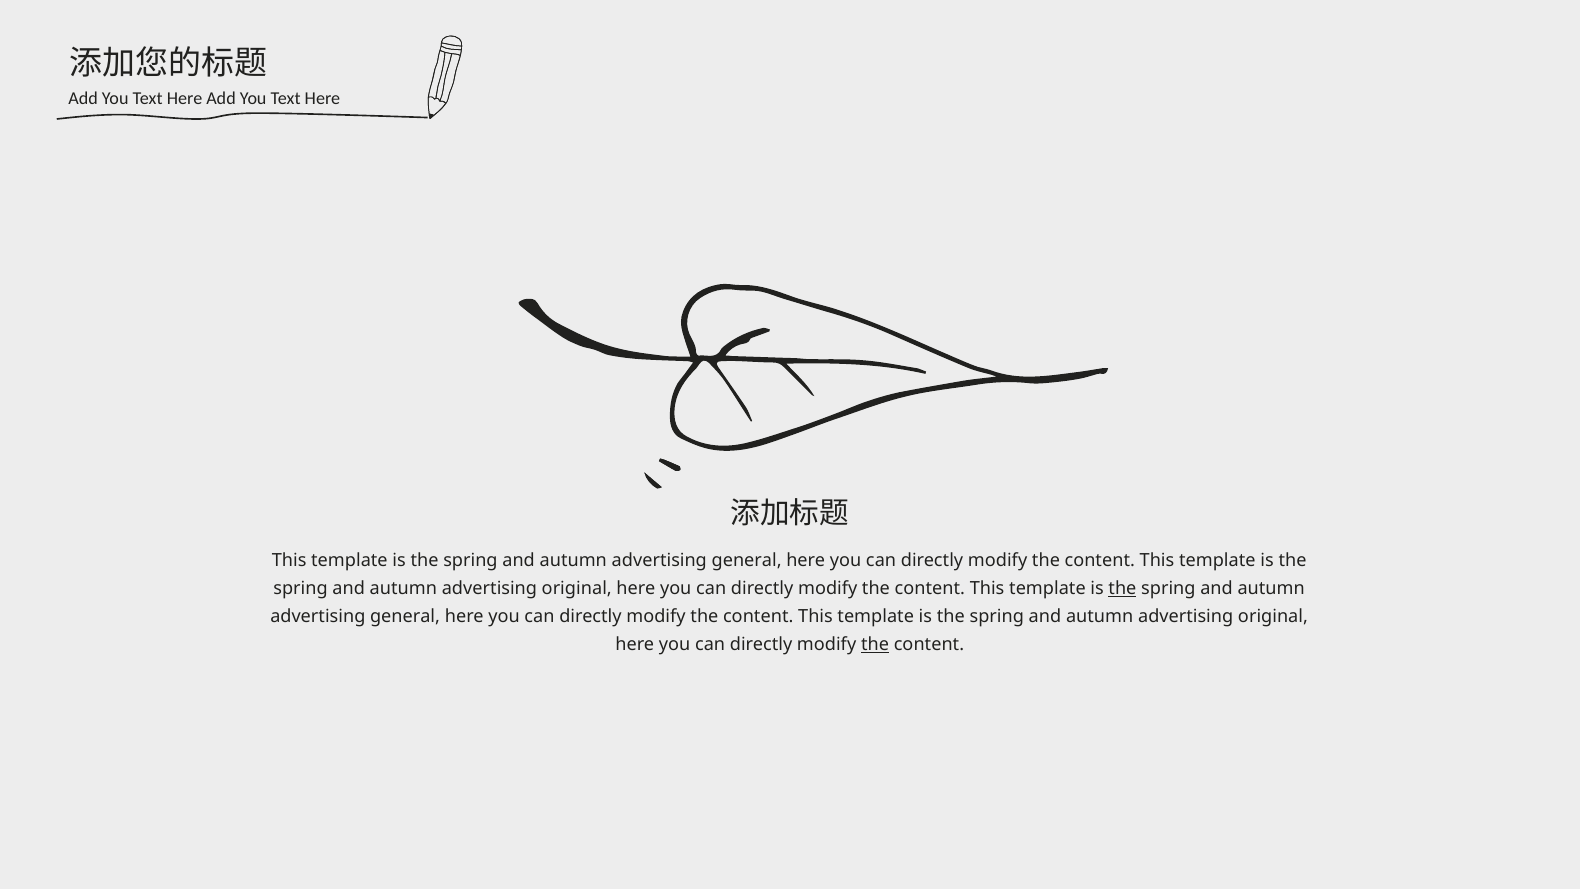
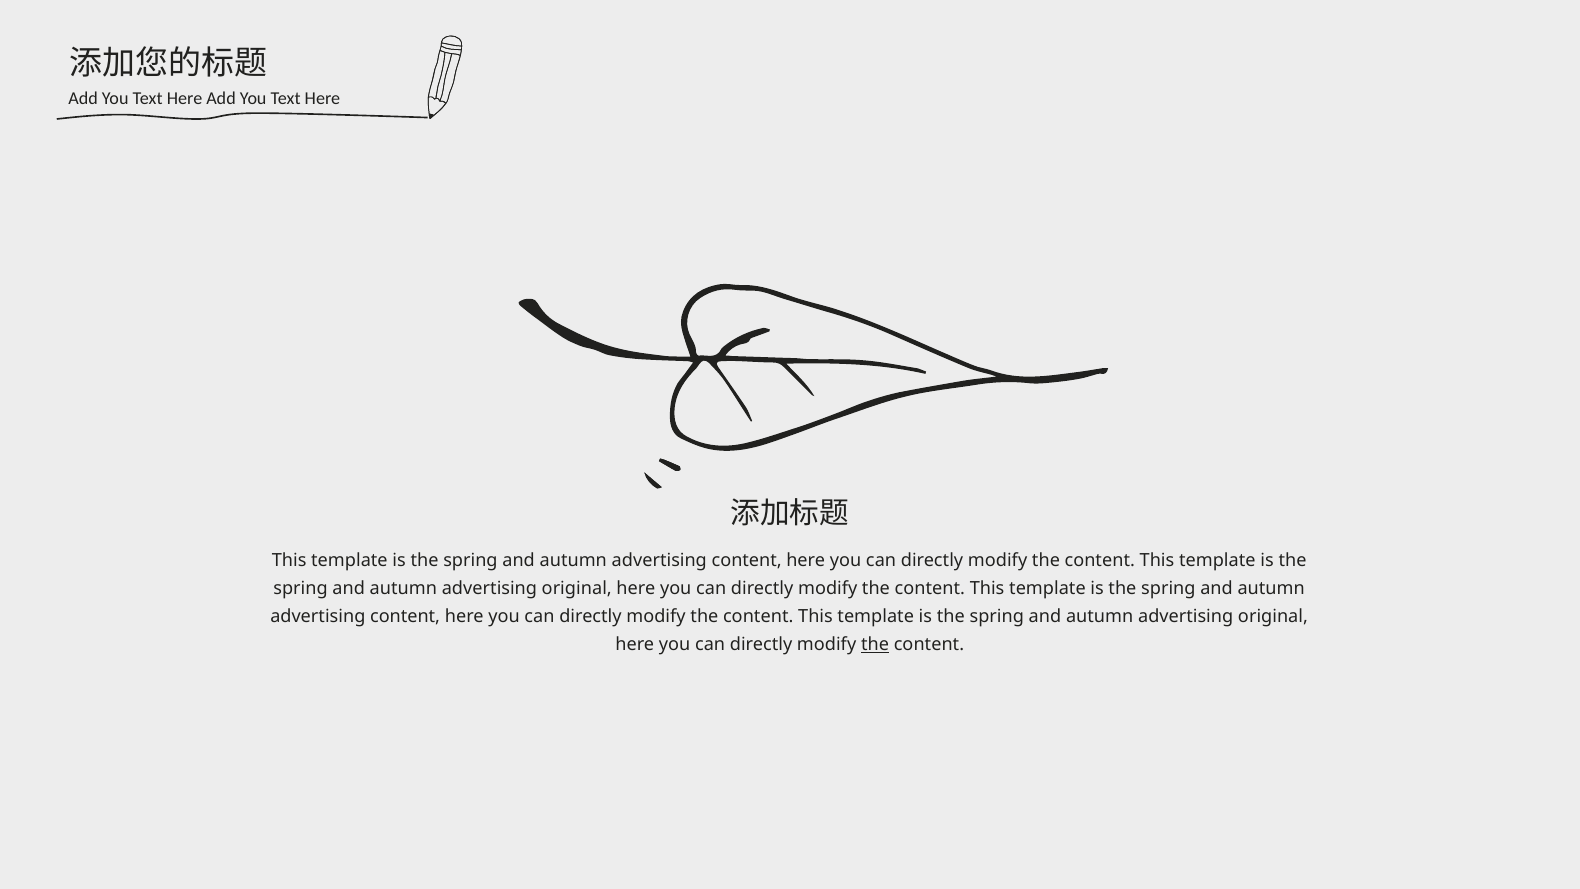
general at (747, 560): general -> content
the at (1122, 588) underline: present -> none
general at (405, 617): general -> content
